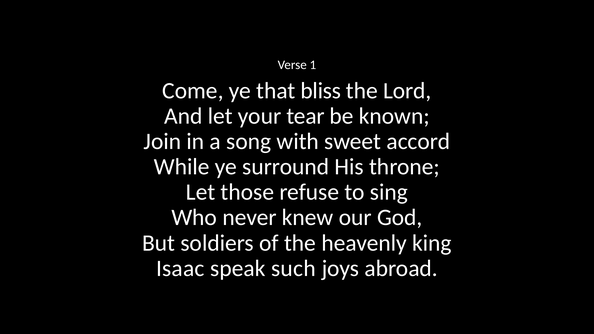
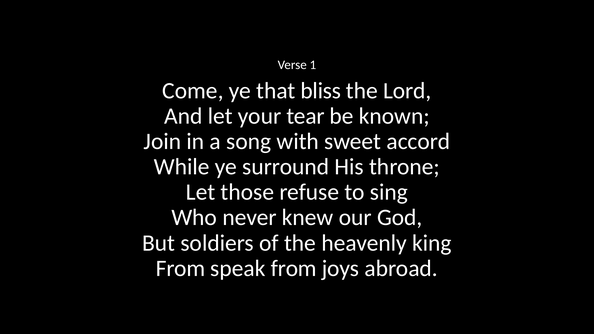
Isaac at (180, 268): Isaac -> From
speak such: such -> from
